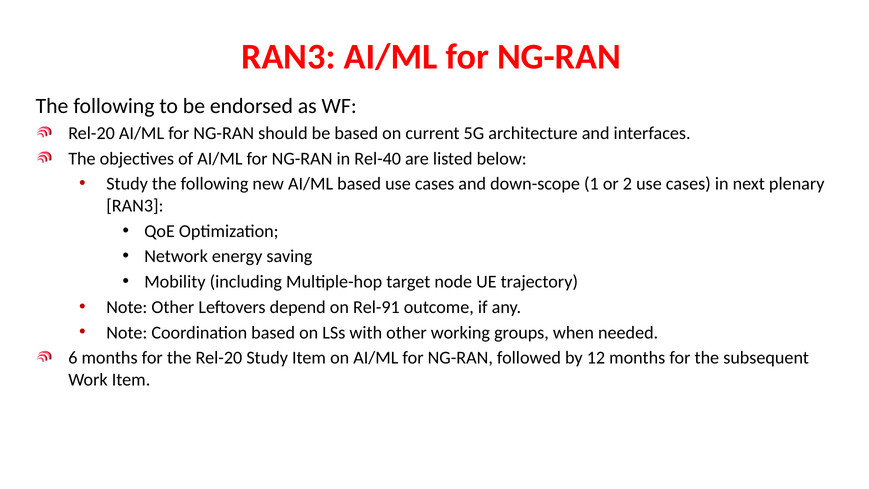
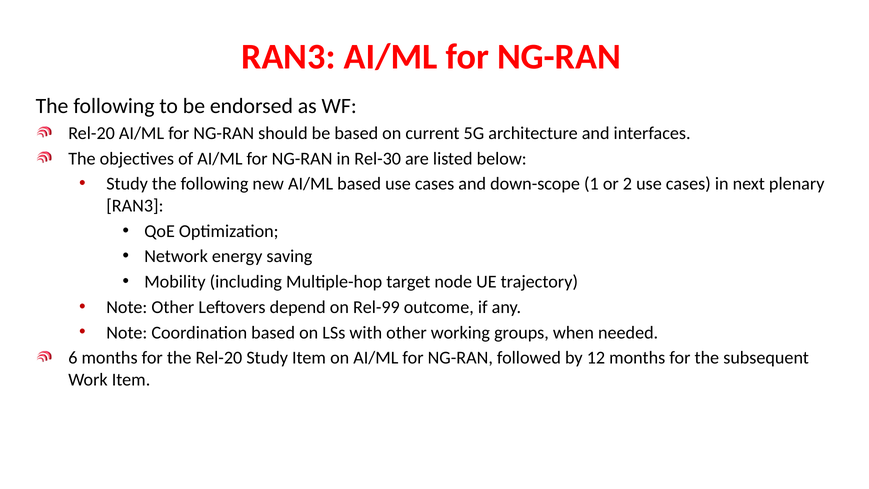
Rel-40: Rel-40 -> Rel-30
Rel-91: Rel-91 -> Rel-99
